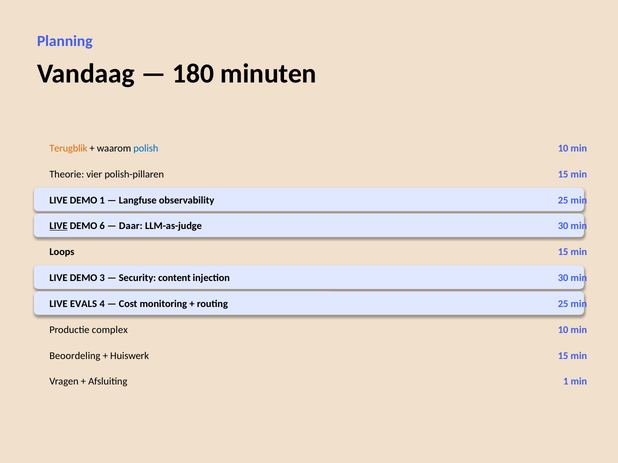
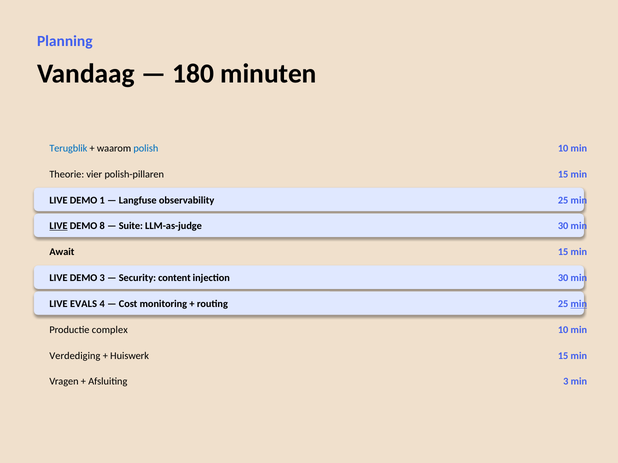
Terugblik colour: orange -> blue
6: 6 -> 8
Daar: Daar -> Suite
Loops: Loops -> Await
min at (579, 304) underline: none -> present
Beoordeling: Beoordeling -> Verdediging
Afsluiting 1: 1 -> 3
